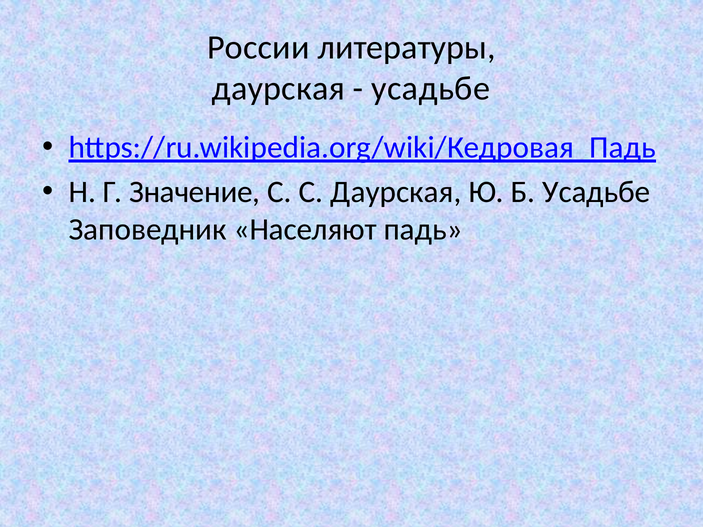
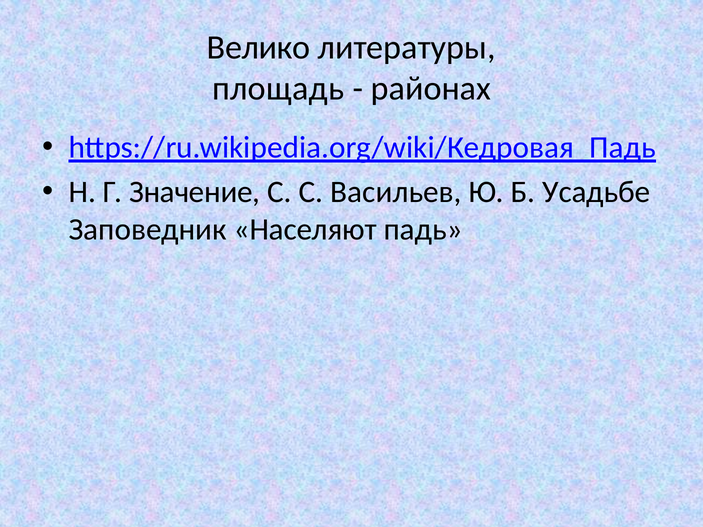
России: России -> Велико
даурская at (278, 89): даурская -> площадь
усадьбе at (431, 89): усадьбе -> районах
С Даурская: Даурская -> Васильев
